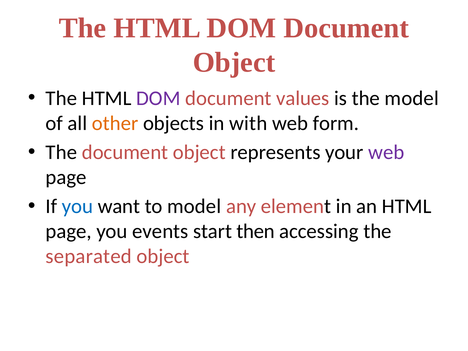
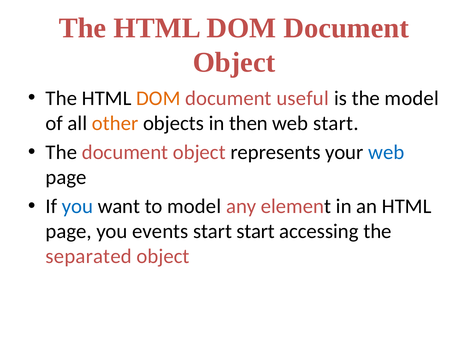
DOM at (158, 98) colour: purple -> orange
values: values -> useful
with: with -> then
web form: form -> start
web at (386, 152) colour: purple -> blue
start then: then -> start
